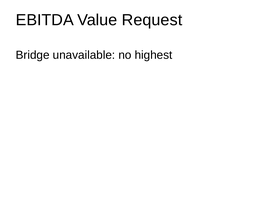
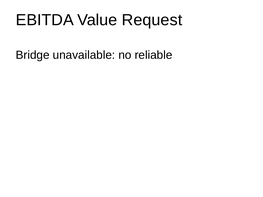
highest: highest -> reliable
